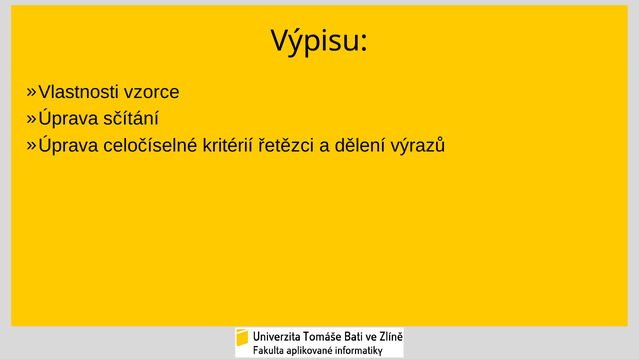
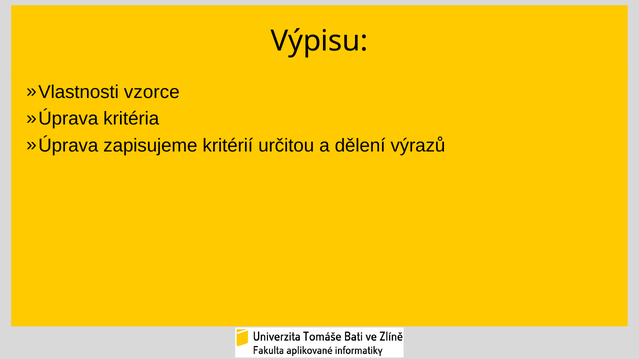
sčítání: sčítání -> kritéria
celočíselné: celočíselné -> zapisujeme
řetězci: řetězci -> určitou
